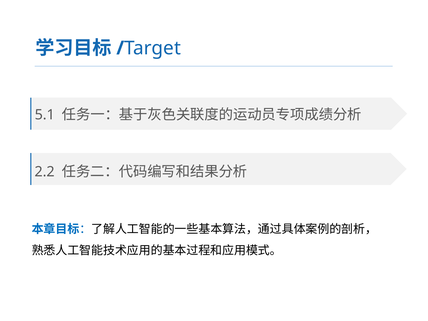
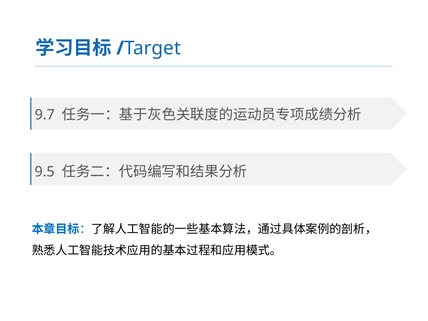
5.1: 5.1 -> 9.7
2.2: 2.2 -> 9.5
